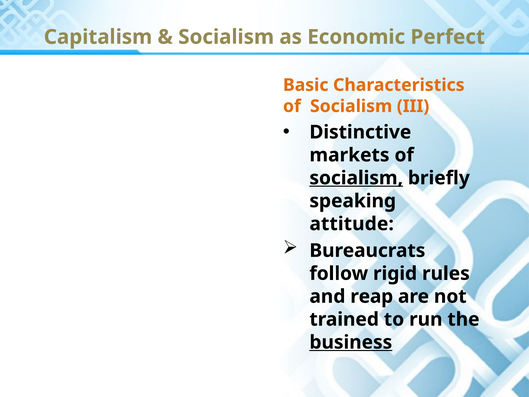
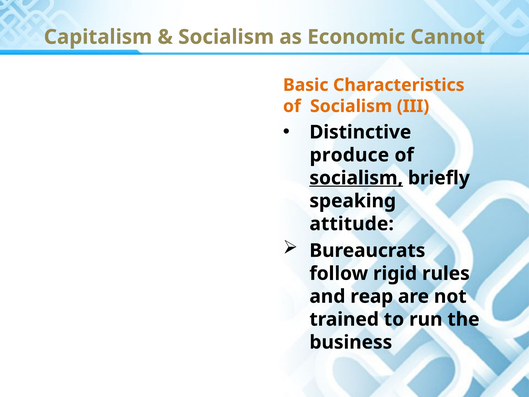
Perfect: Perfect -> Cannot
markets: markets -> produce
business underline: present -> none
